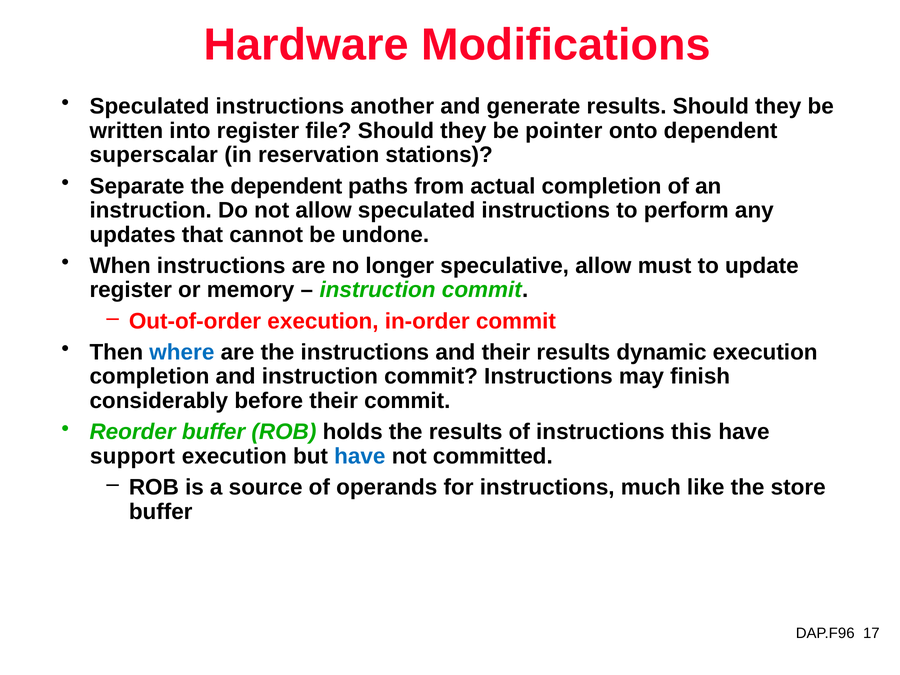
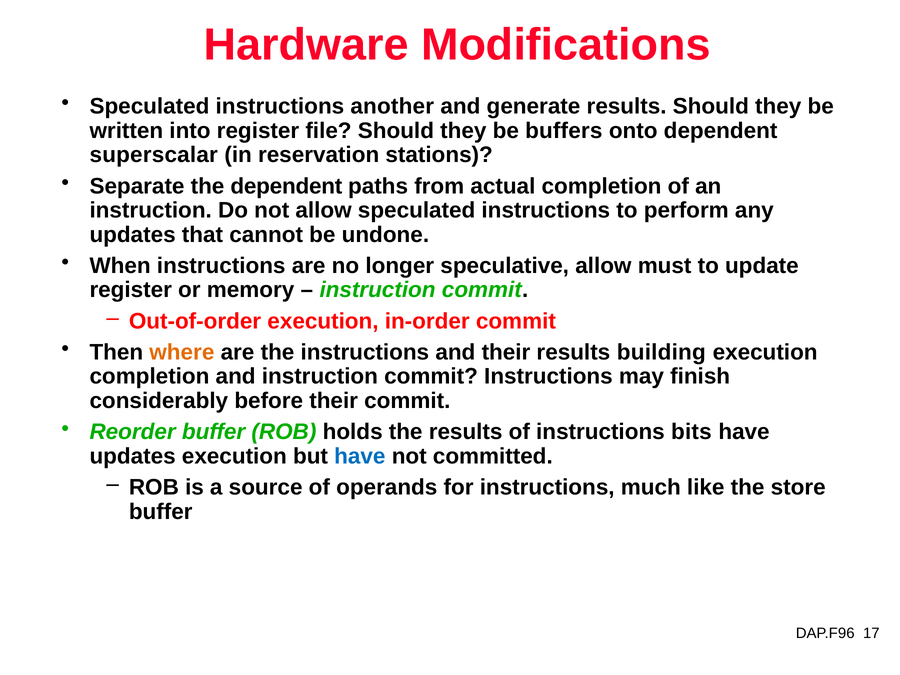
pointer: pointer -> buffers
where colour: blue -> orange
dynamic: dynamic -> building
this: this -> bits
support at (132, 456): support -> updates
